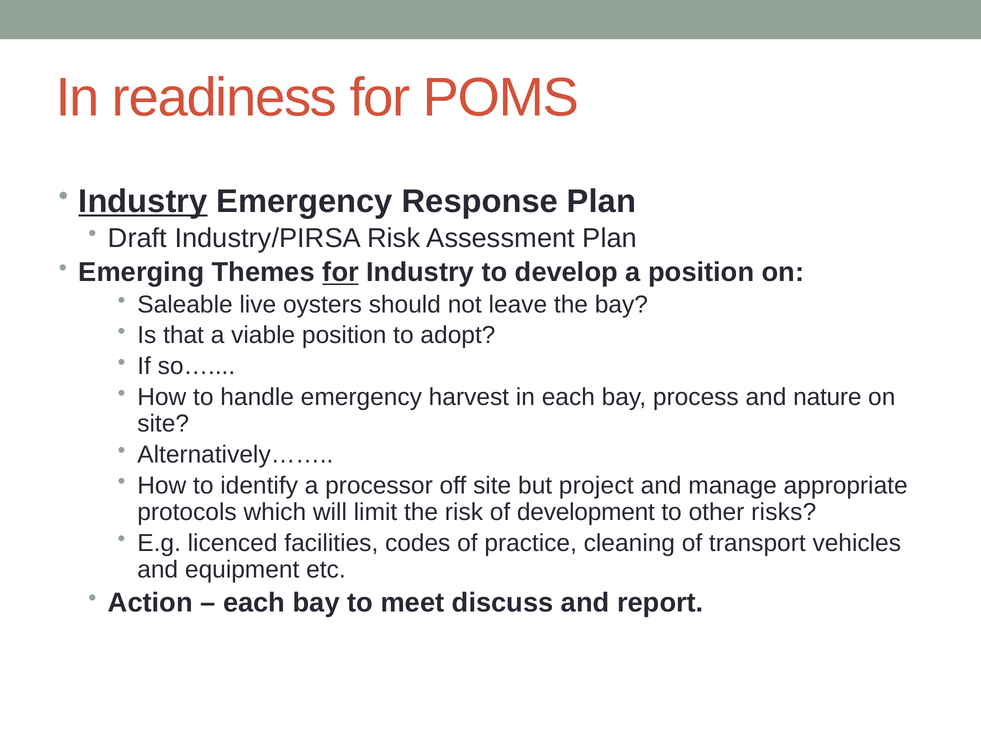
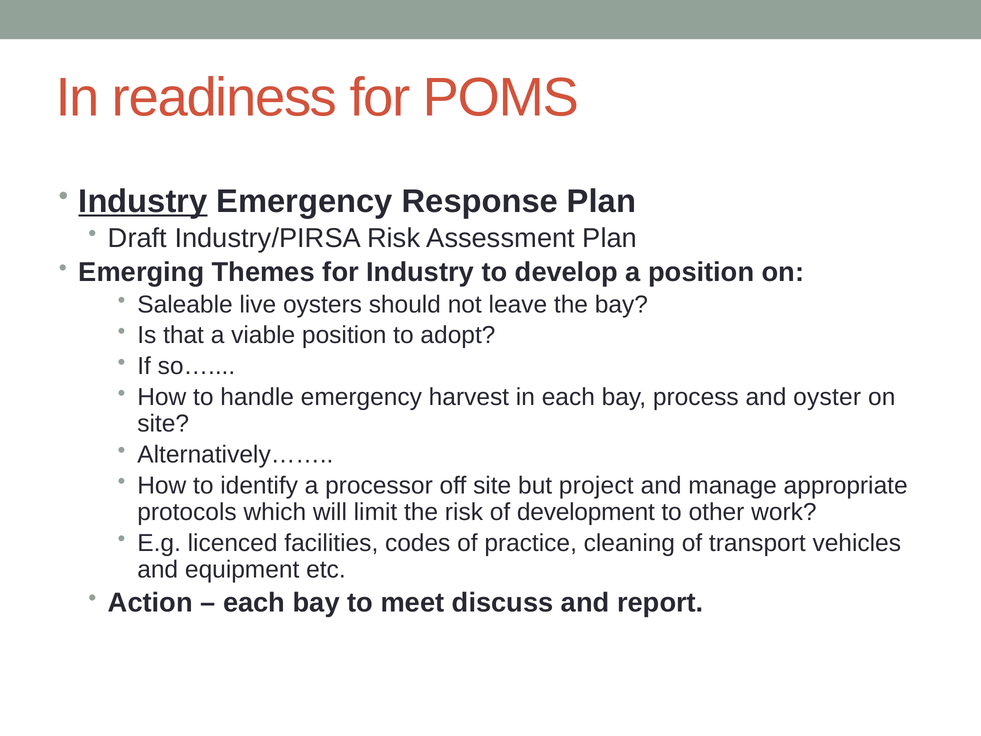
for at (341, 272) underline: present -> none
nature: nature -> oyster
risks: risks -> work
